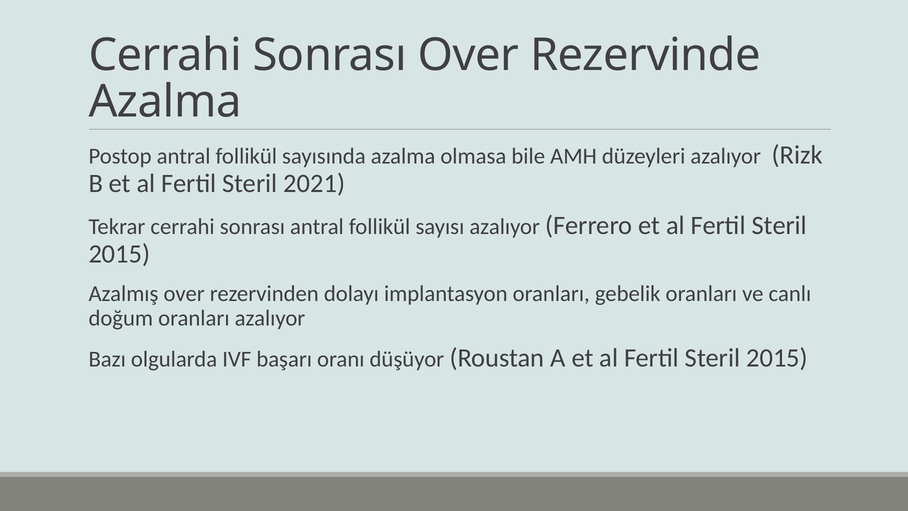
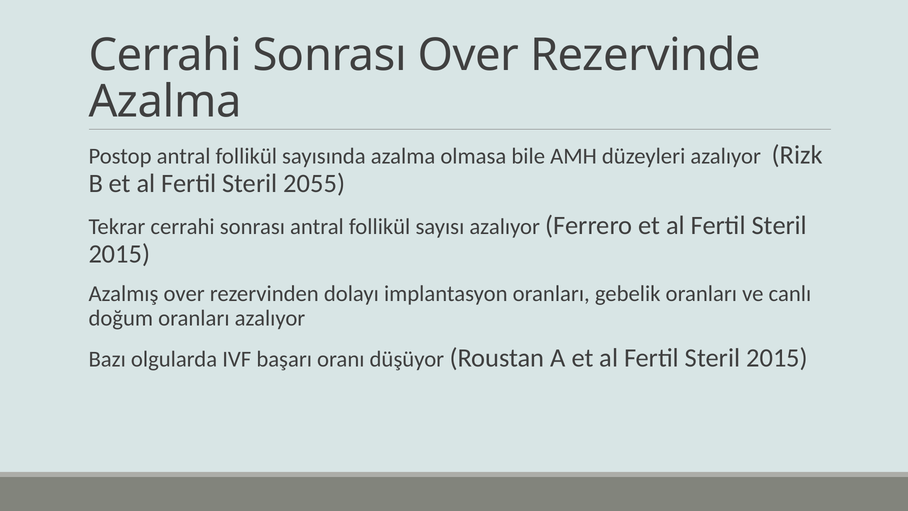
2021: 2021 -> 2055
